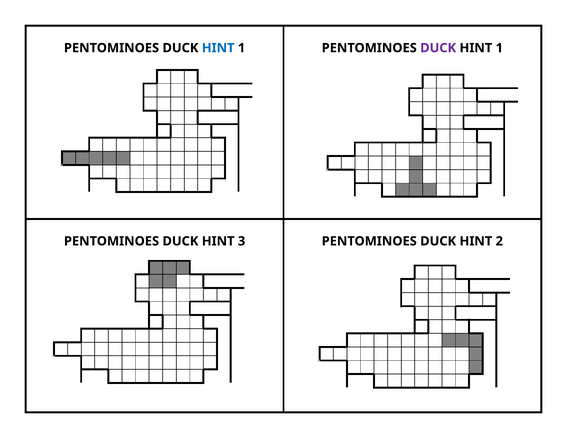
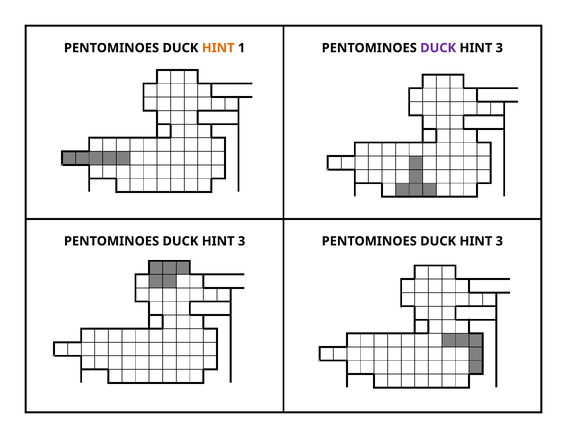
HINT at (218, 48) colour: blue -> orange
1 at (499, 48): 1 -> 3
2 at (499, 241): 2 -> 3
